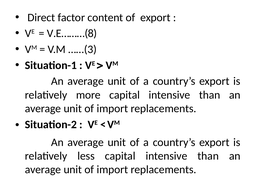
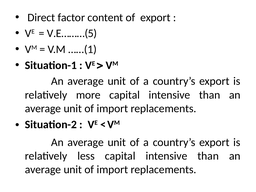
V.E………(8: V.E………(8 -> V.E………(5
……(3: ……(3 -> ……(1
